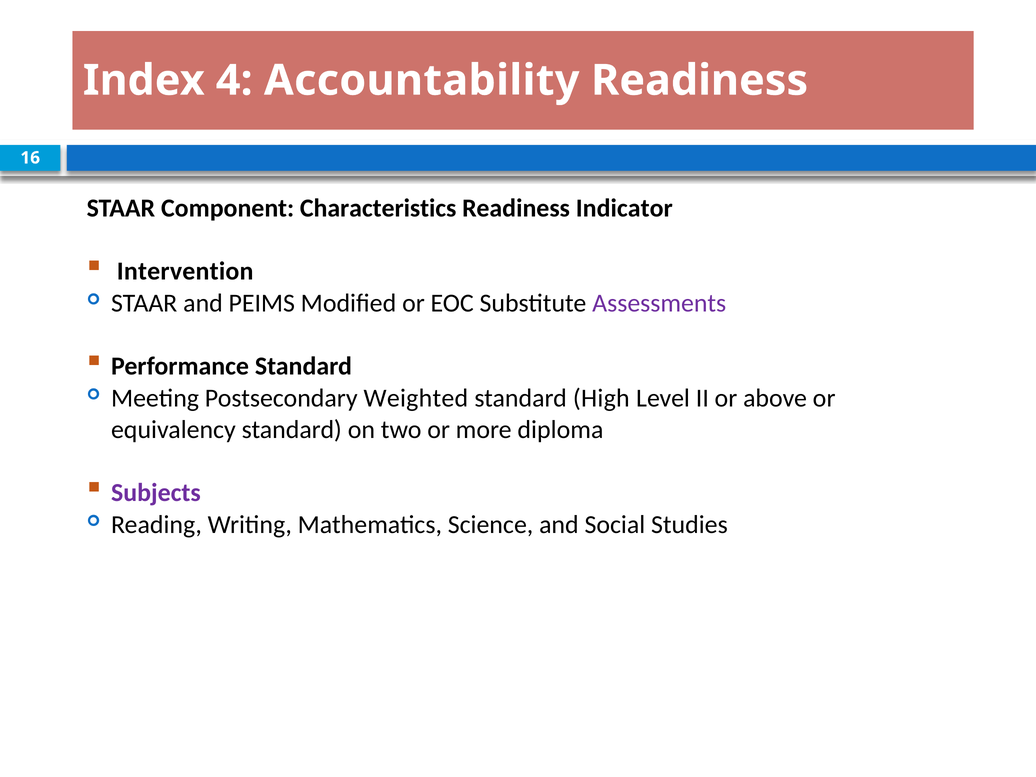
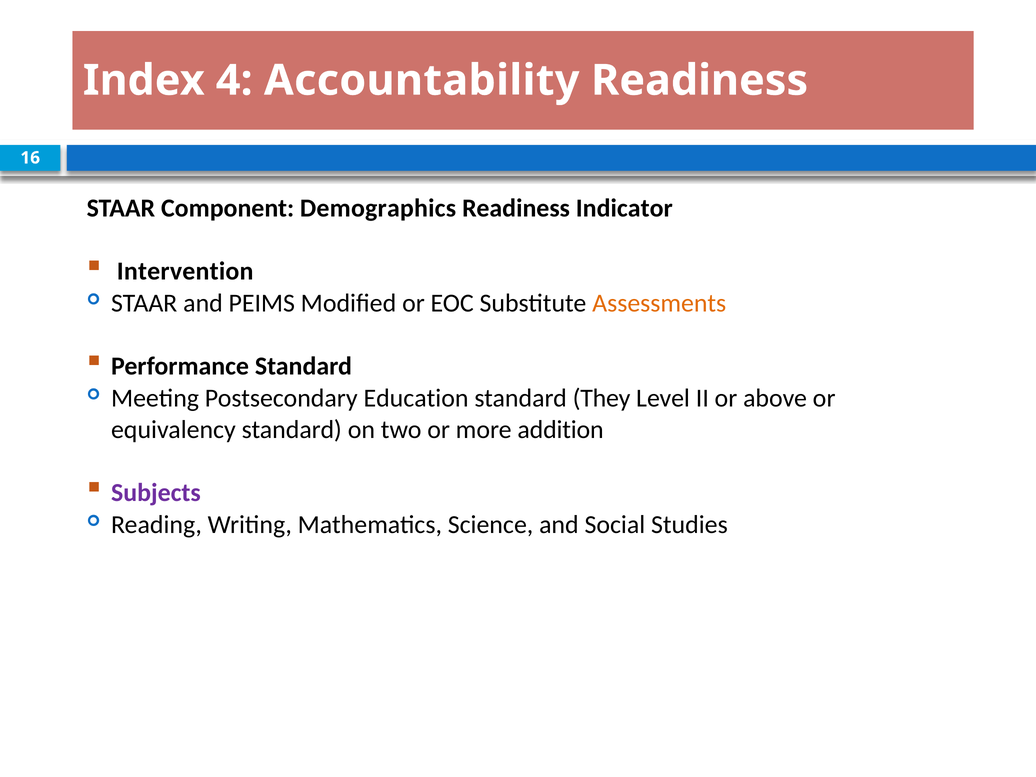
Characteristics: Characteristics -> Demographics
Assessments colour: purple -> orange
Weighted: Weighted -> Education
High: High -> They
diploma: diploma -> addition
